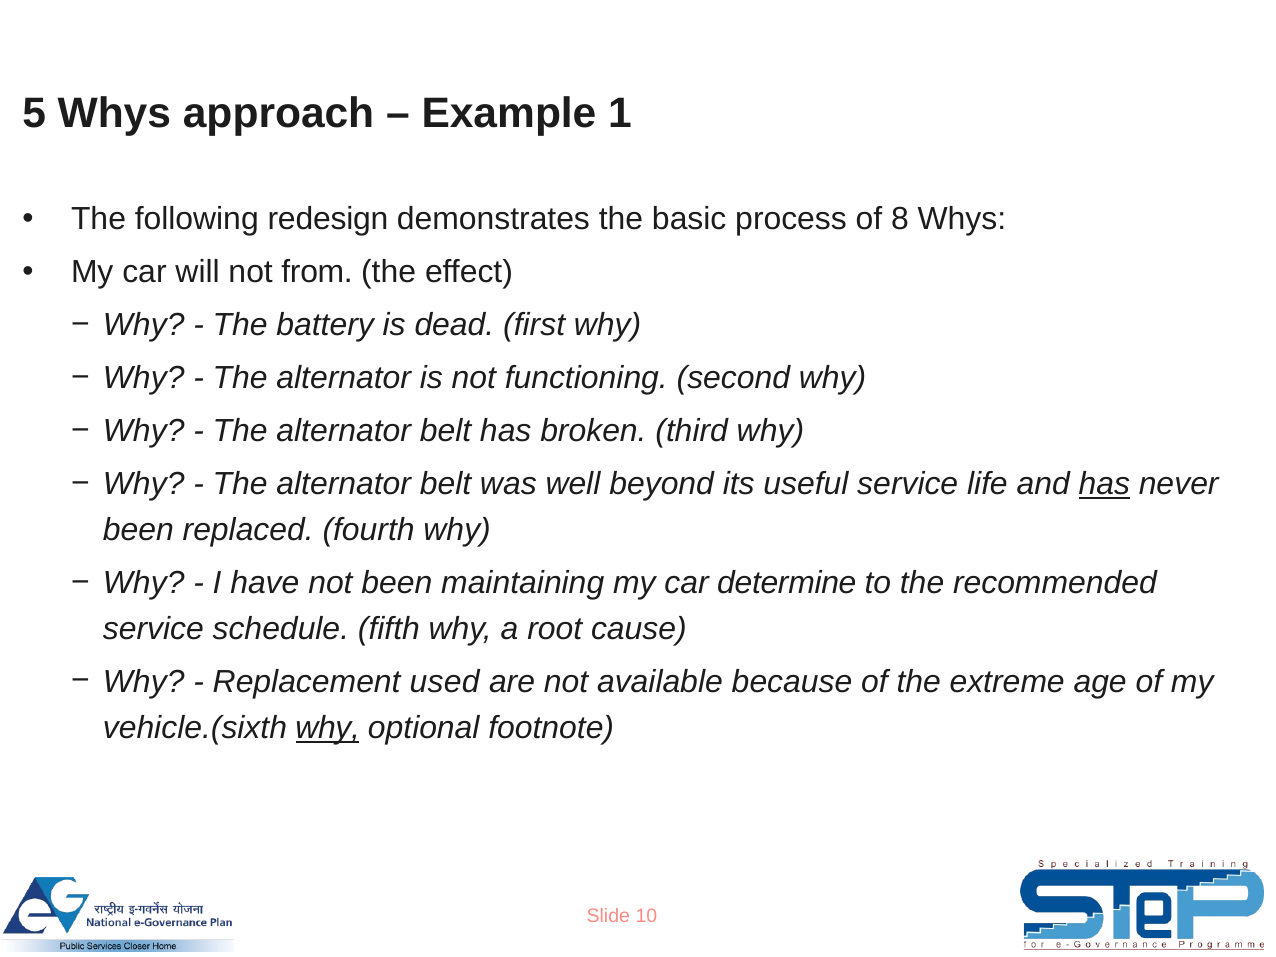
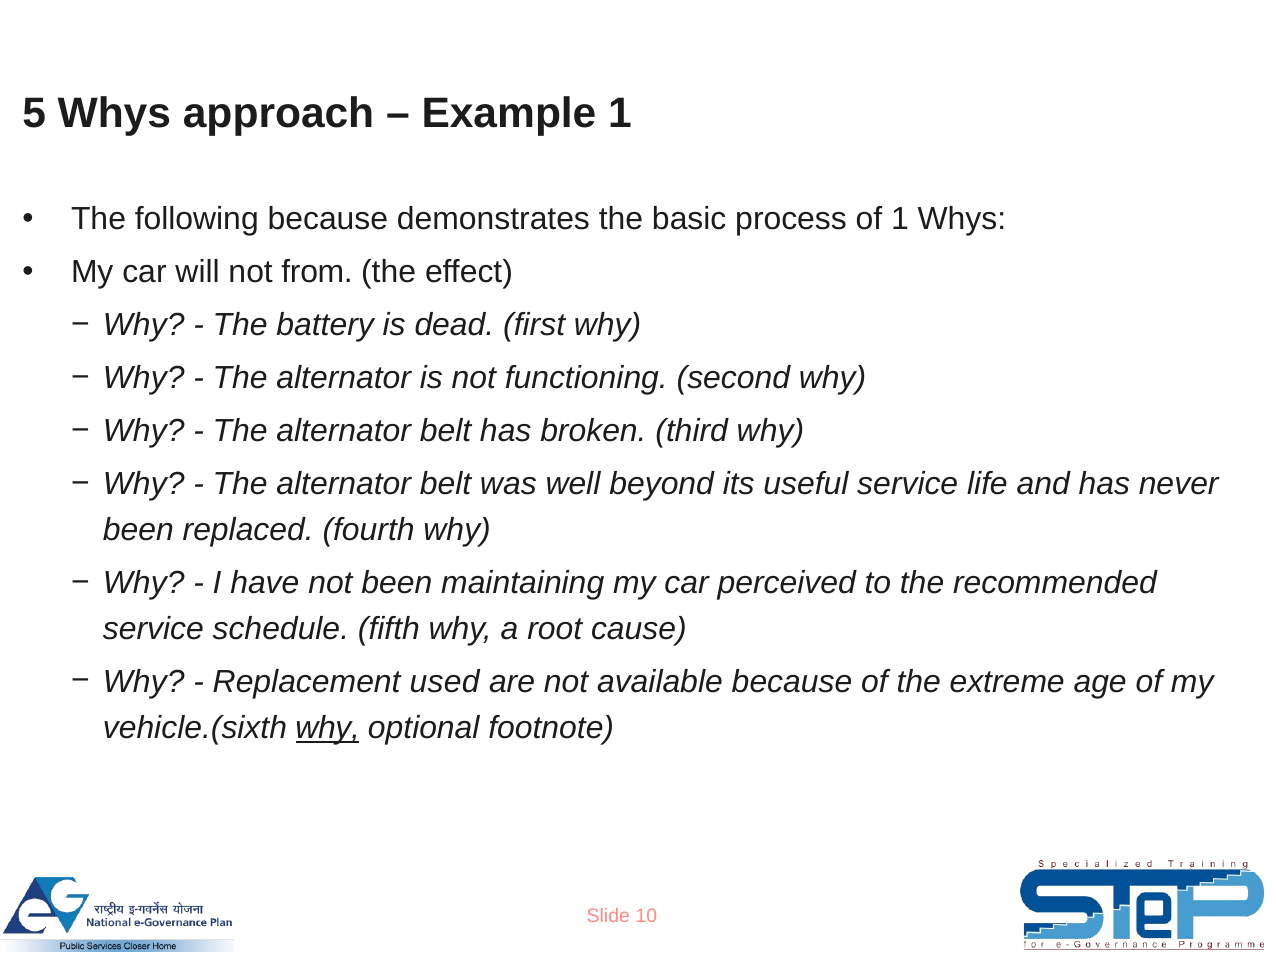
following redesign: redesign -> because
of 8: 8 -> 1
has at (1104, 484) underline: present -> none
determine: determine -> perceived
